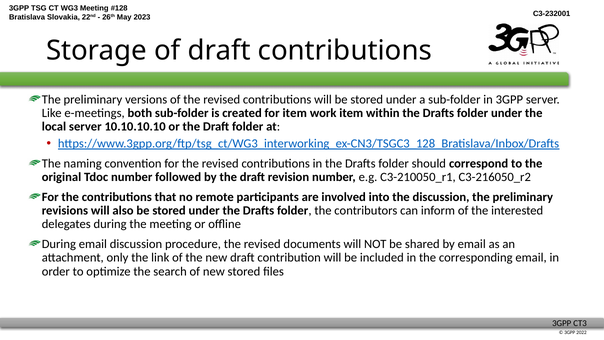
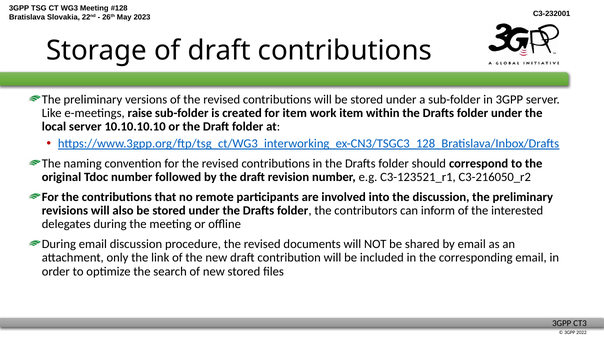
both: both -> raise
C3-210050_r1: C3-210050_r1 -> C3-123521_r1
